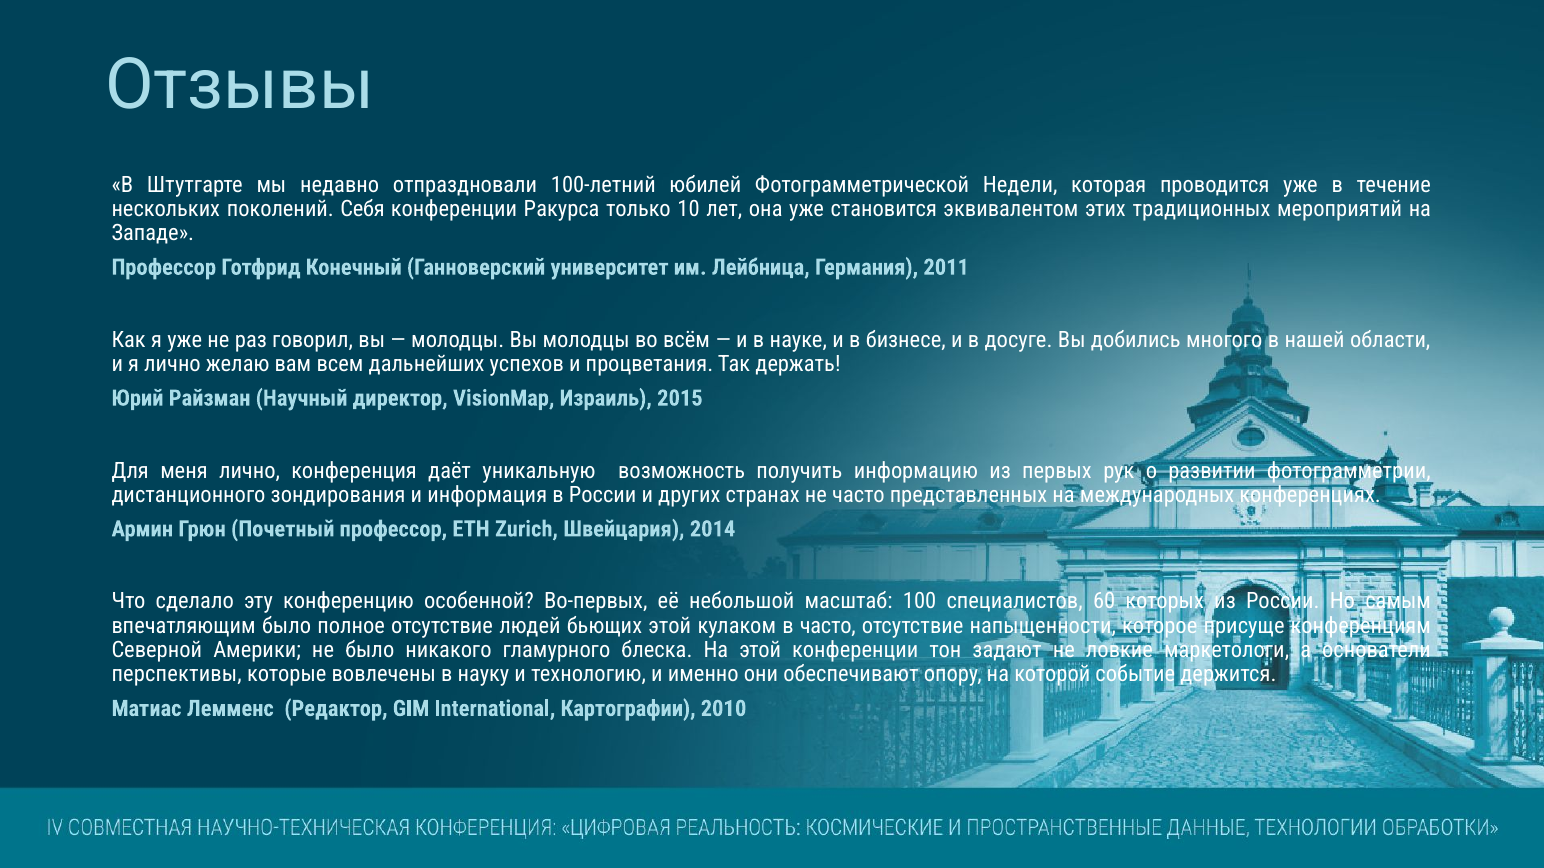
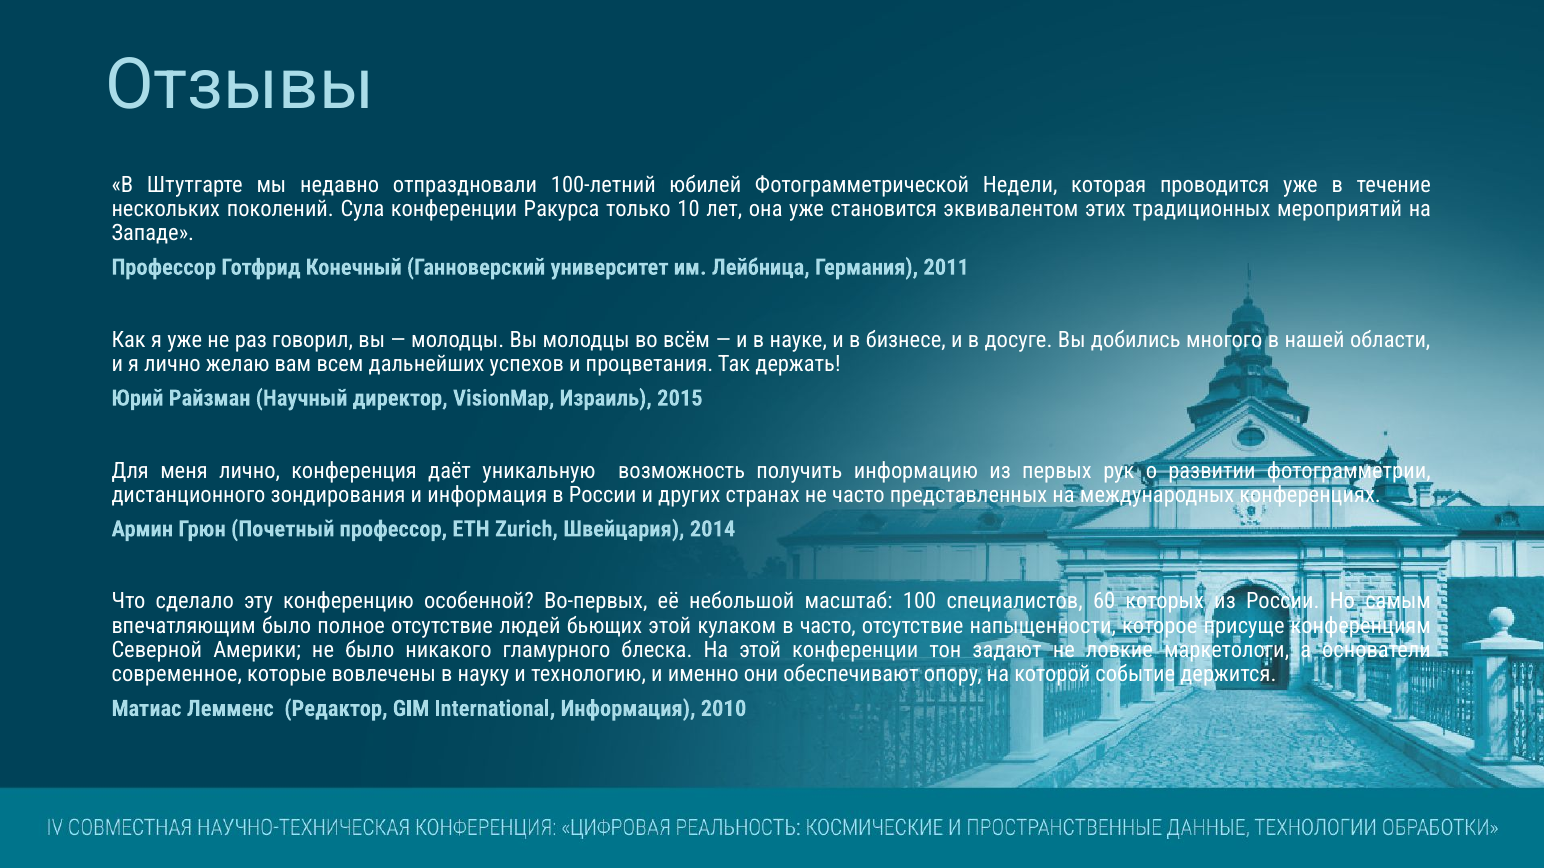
Себя: Себя -> Сула
перспективы: перспективы -> современное
International Картографии: Картографии -> Информация
